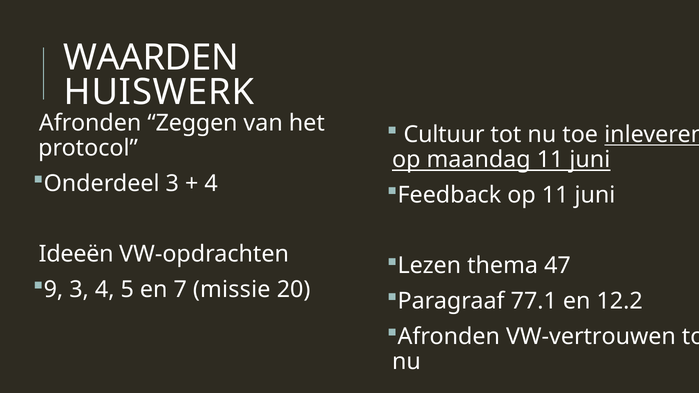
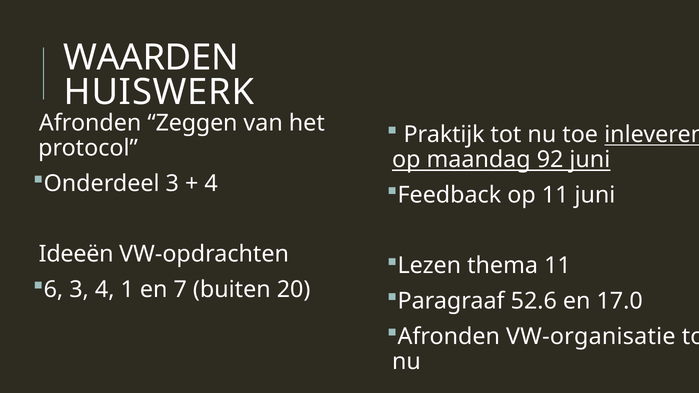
Cultuur: Cultuur -> Praktijk
maandag 11: 11 -> 92
thema 47: 47 -> 11
9: 9 -> 6
5: 5 -> 1
missie: missie -> buiten
77.1: 77.1 -> 52.6
12.2: 12.2 -> 17.0
VW-vertrouwen: VW-vertrouwen -> VW-organisatie
